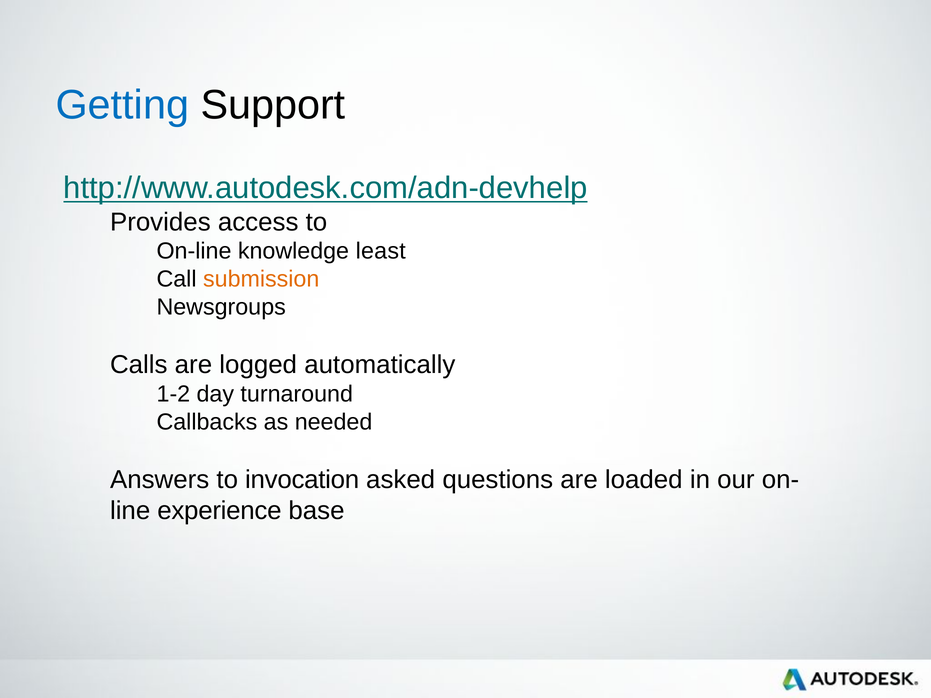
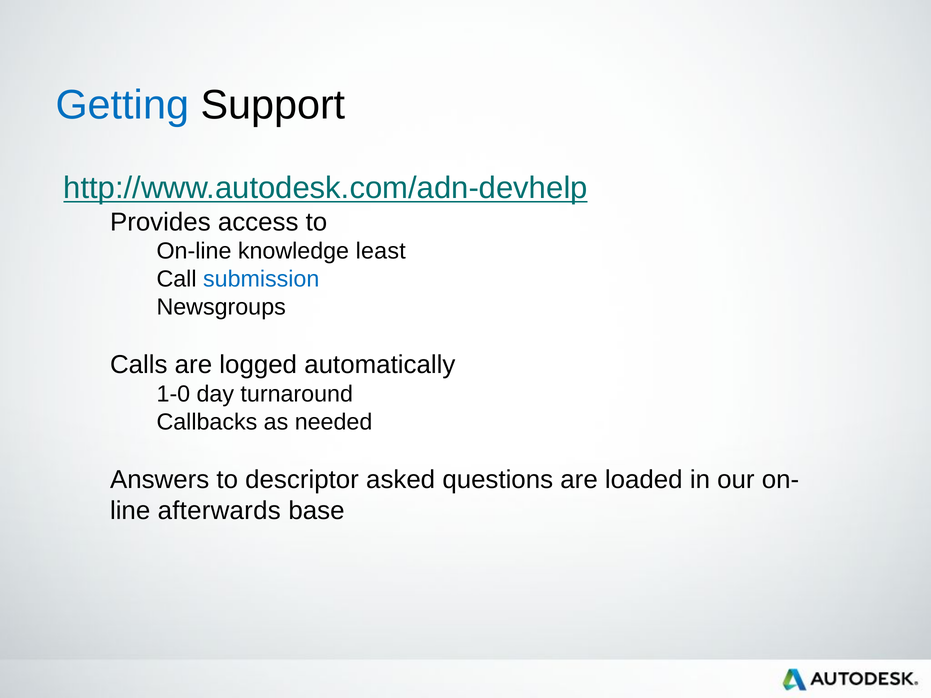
submission colour: orange -> blue
1-2: 1-2 -> 1-0
invocation: invocation -> descriptor
experience: experience -> afterwards
